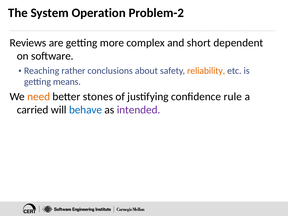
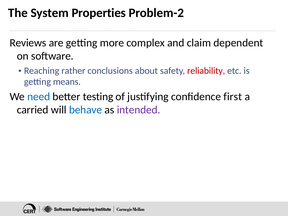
Operation: Operation -> Properties
short: short -> claim
reliability colour: orange -> red
need colour: orange -> blue
stones: stones -> testing
rule: rule -> first
